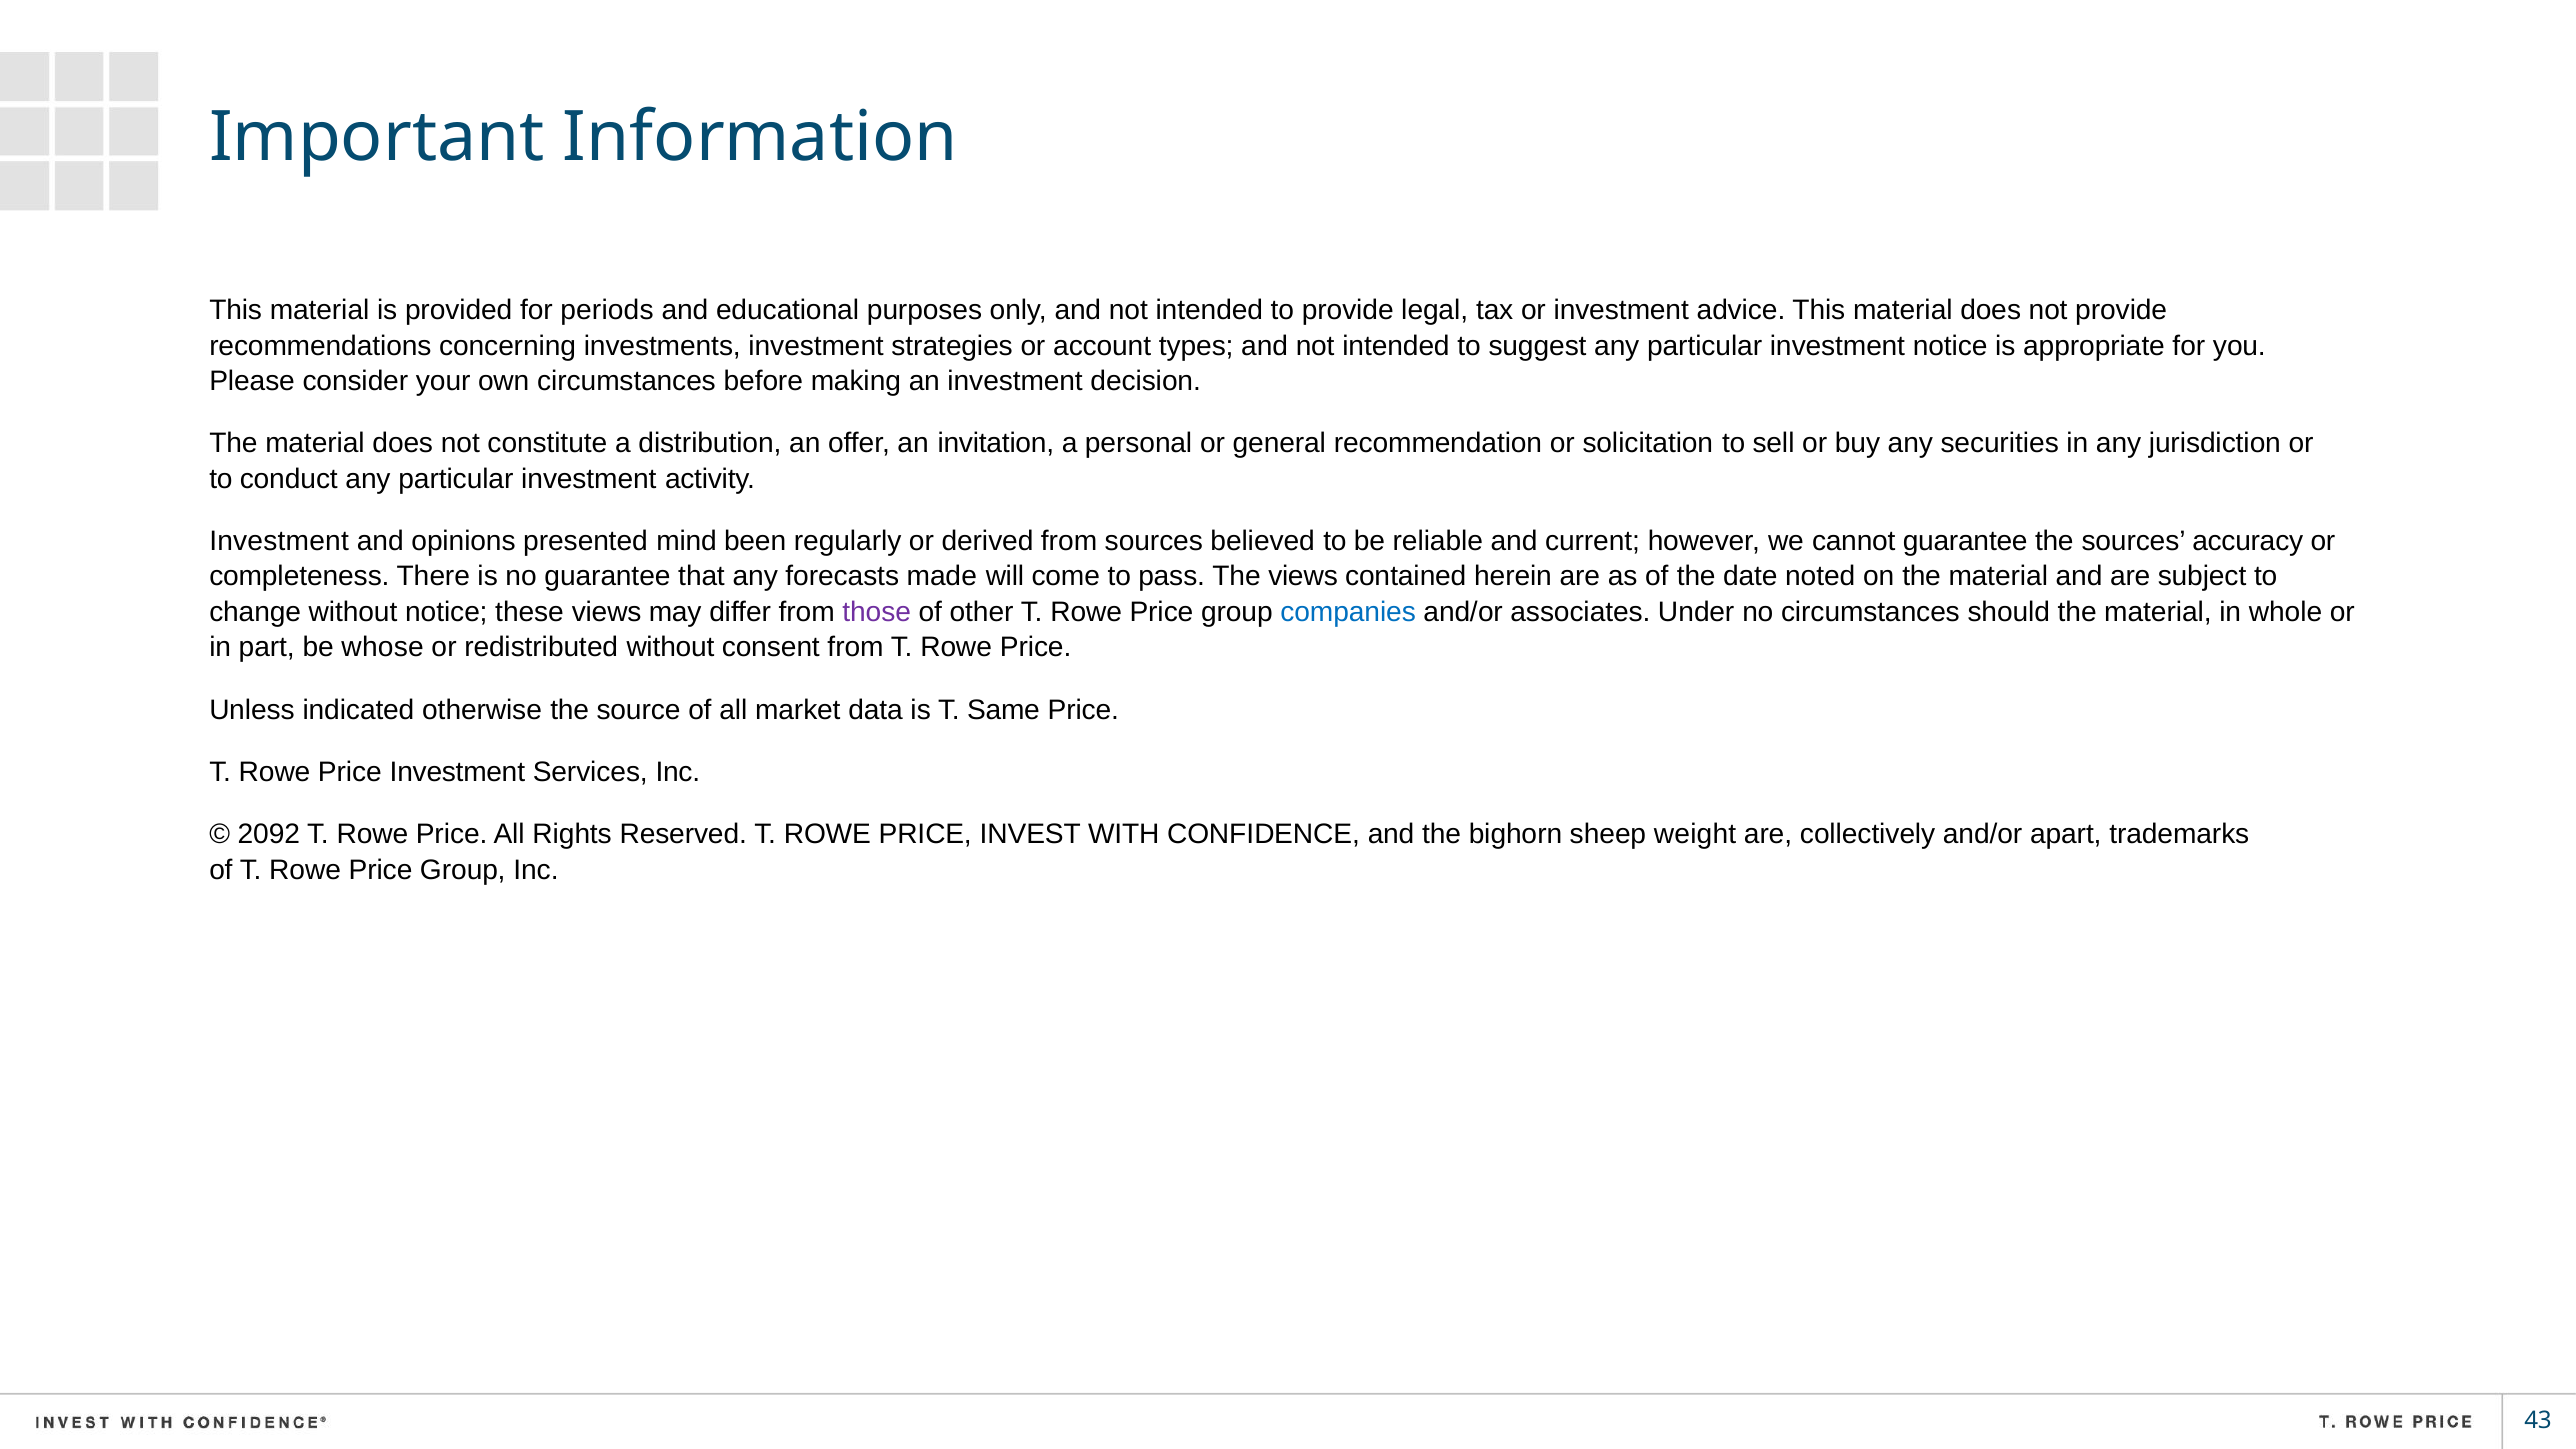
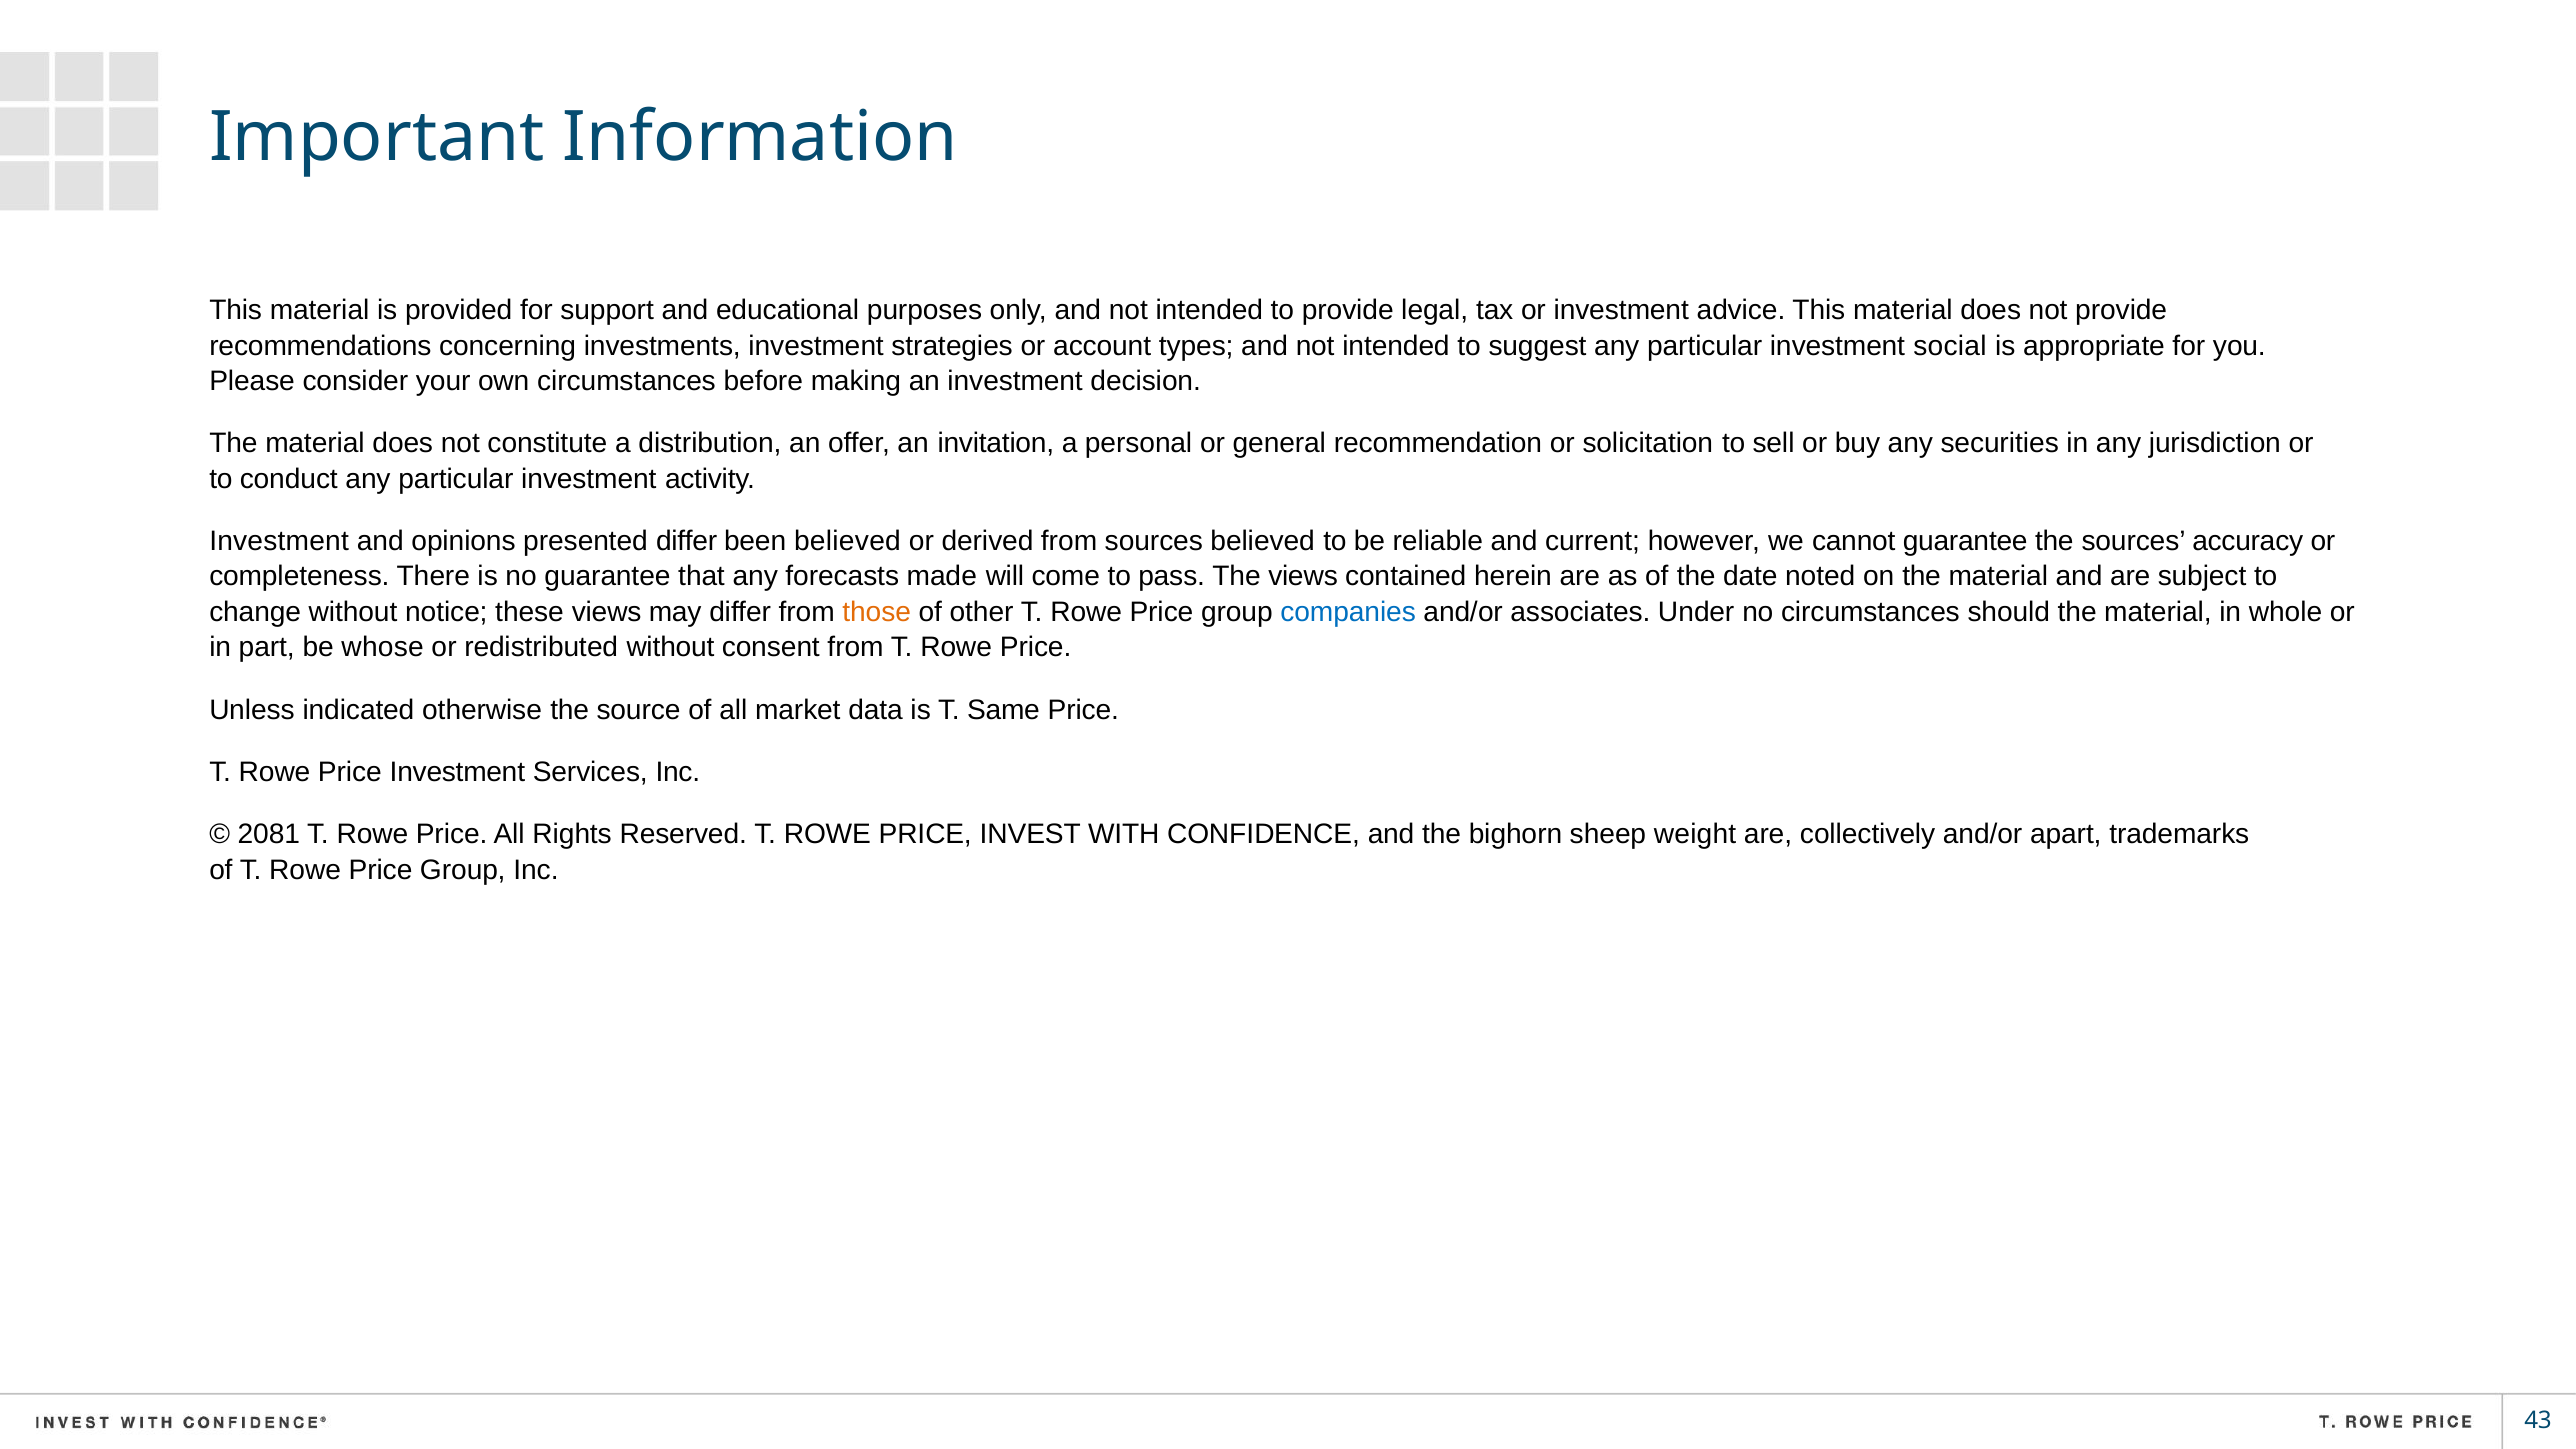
periods: periods -> support
investment notice: notice -> social
presented mind: mind -> differ
been regularly: regularly -> believed
those colour: purple -> orange
2092: 2092 -> 2081
